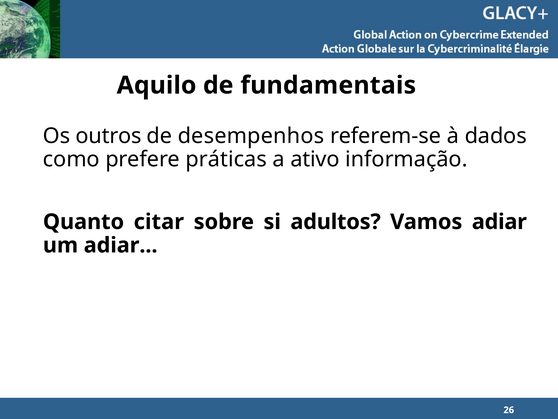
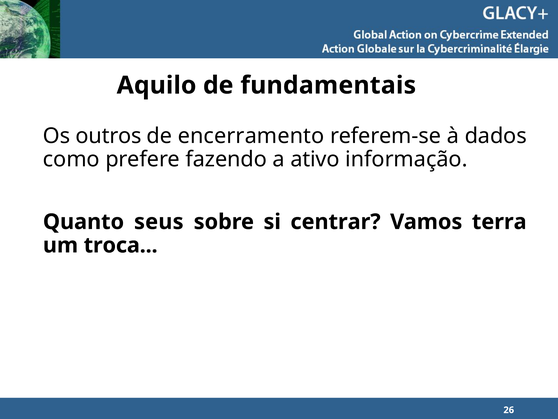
desempenhos: desempenhos -> encerramento
práticas: práticas -> fazendo
citar: citar -> seus
adultos: adultos -> centrar
Vamos adiar: adiar -> terra
um adiar: adiar -> troca
